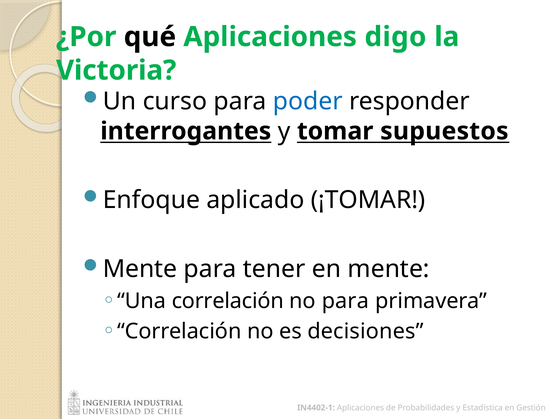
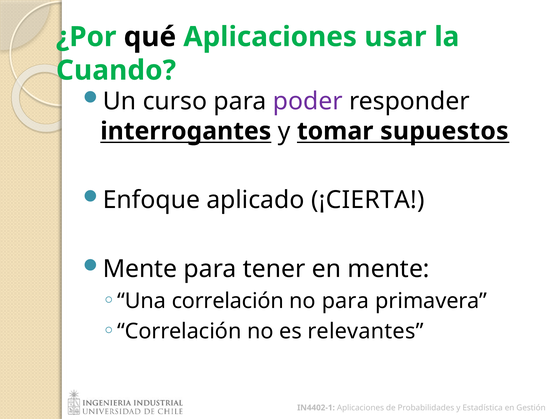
digo: digo -> usar
Victoria: Victoria -> Cuando
poder colour: blue -> purple
¡TOMAR: ¡TOMAR -> ¡CIERTA
decisiones: decisiones -> relevantes
